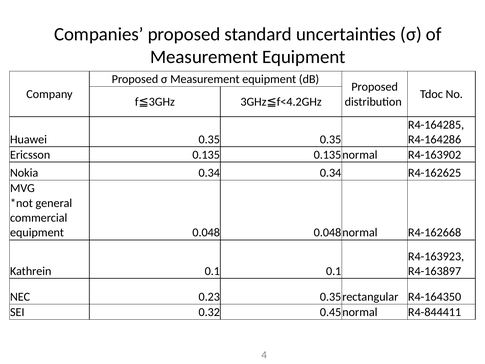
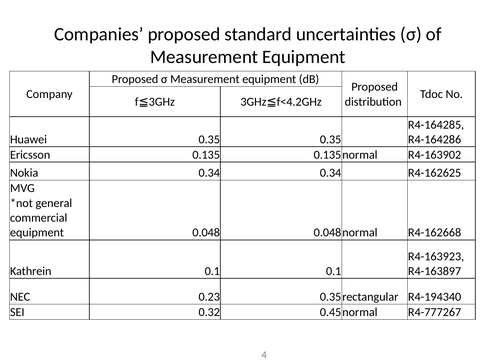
R4-164350: R4-164350 -> R4-194340
R4-844411: R4-844411 -> R4-777267
